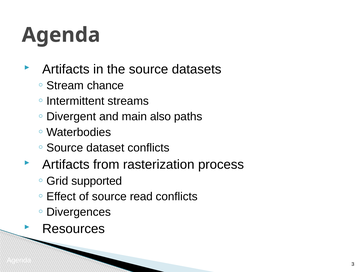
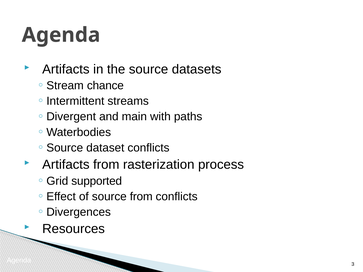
also: also -> with
source read: read -> from
